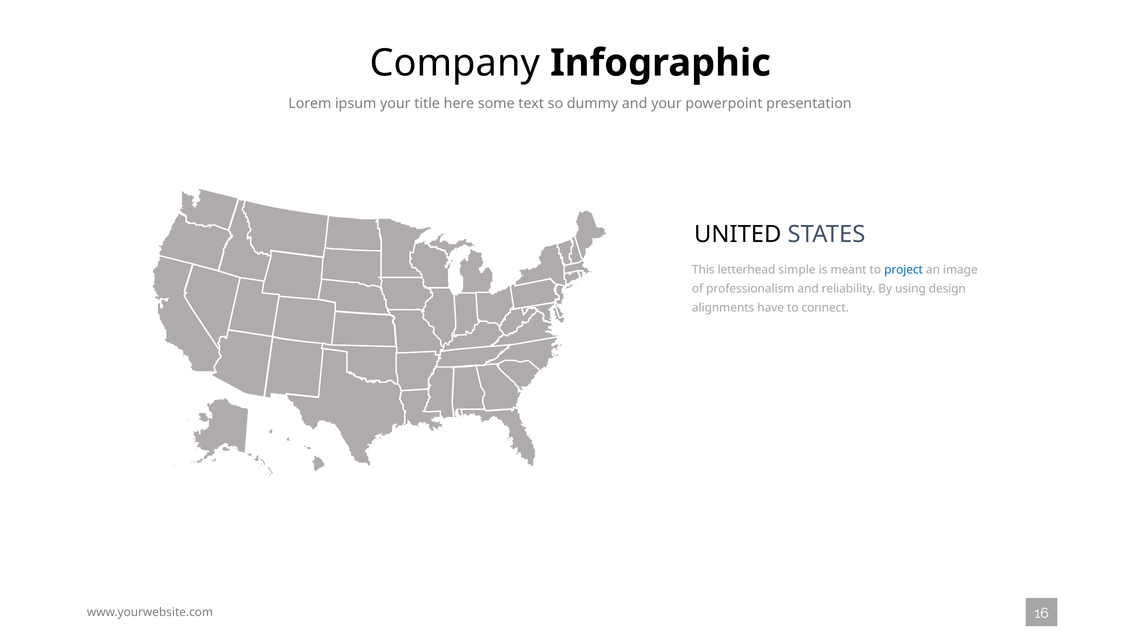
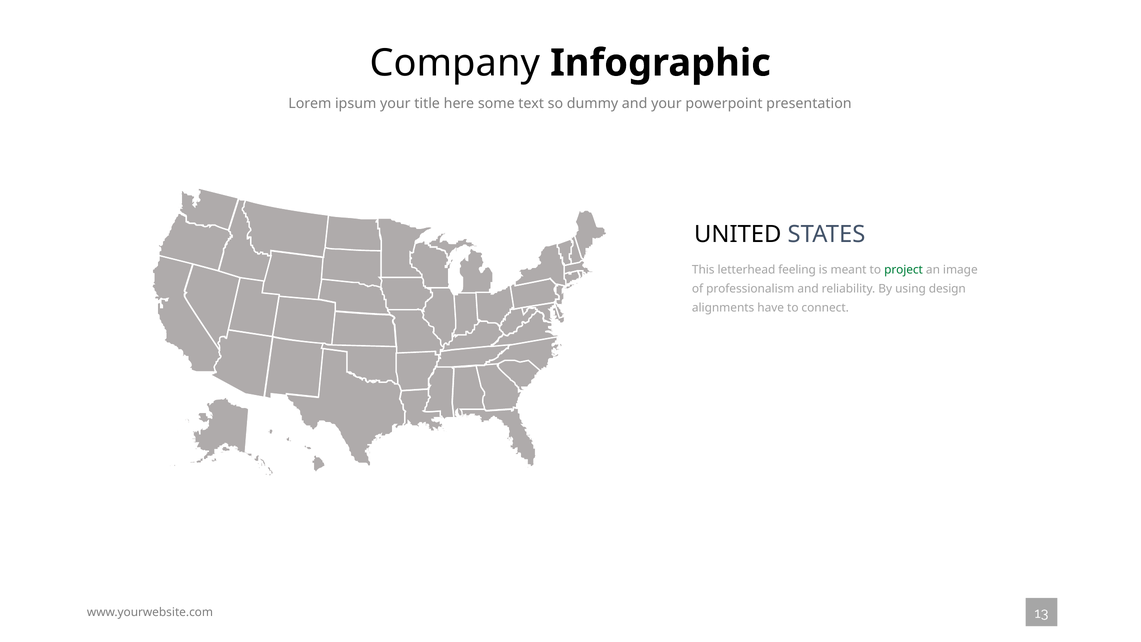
simple: simple -> feeling
project colour: blue -> green
16: 16 -> 13
